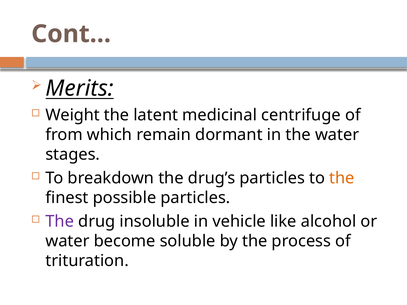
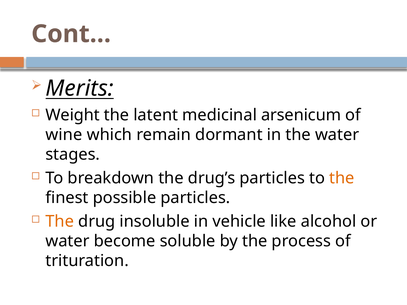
centrifuge: centrifuge -> arsenicum
from: from -> wine
The at (60, 222) colour: purple -> orange
